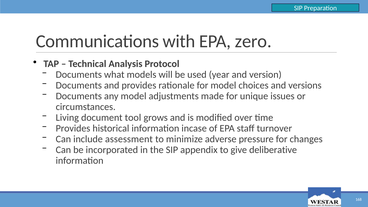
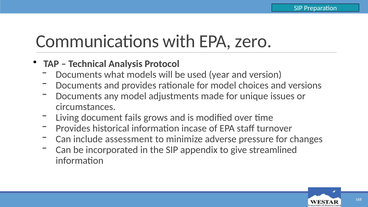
tool: tool -> fails
deliberative: deliberative -> streamlined
